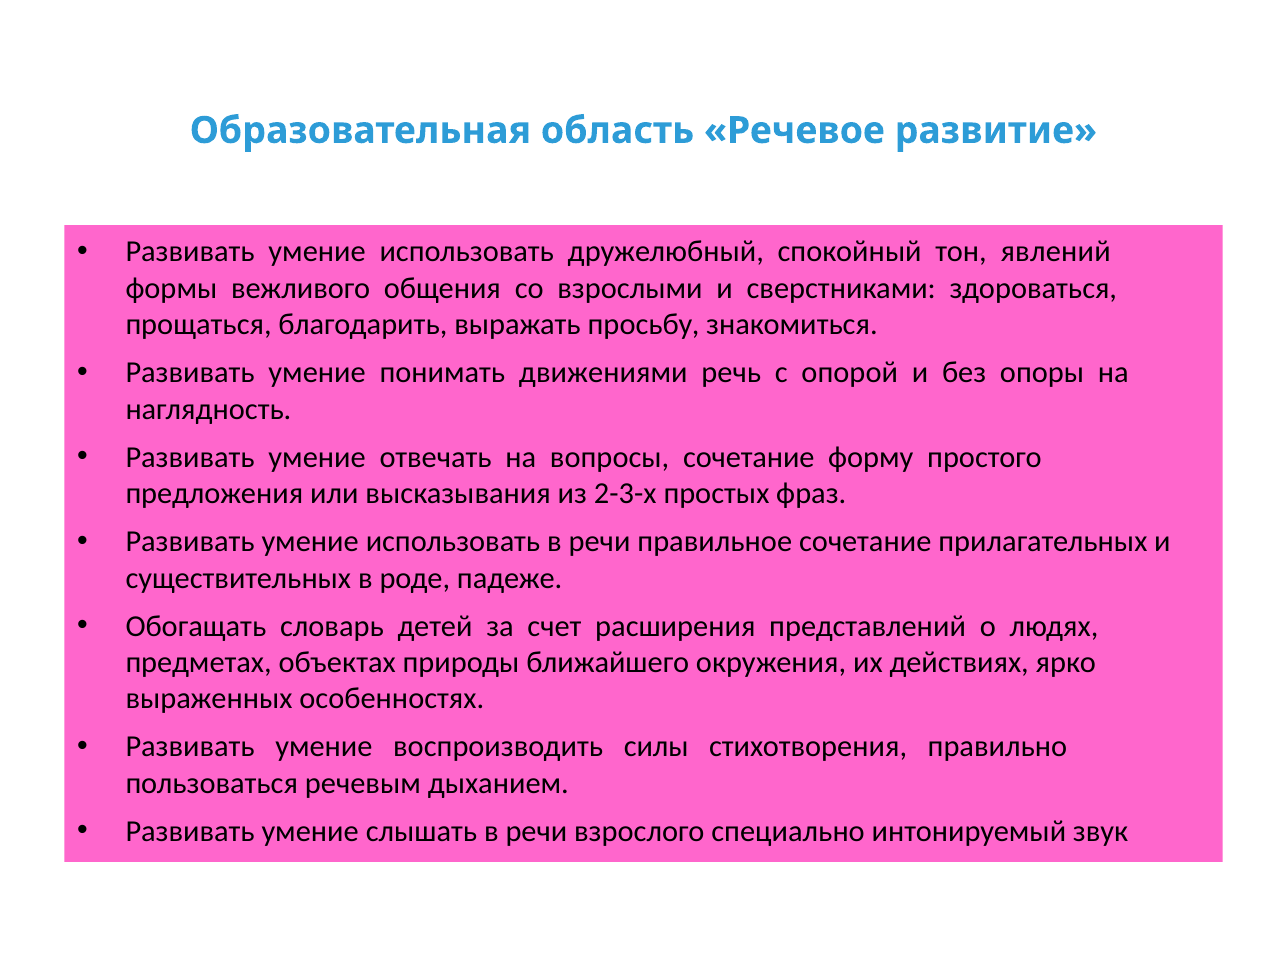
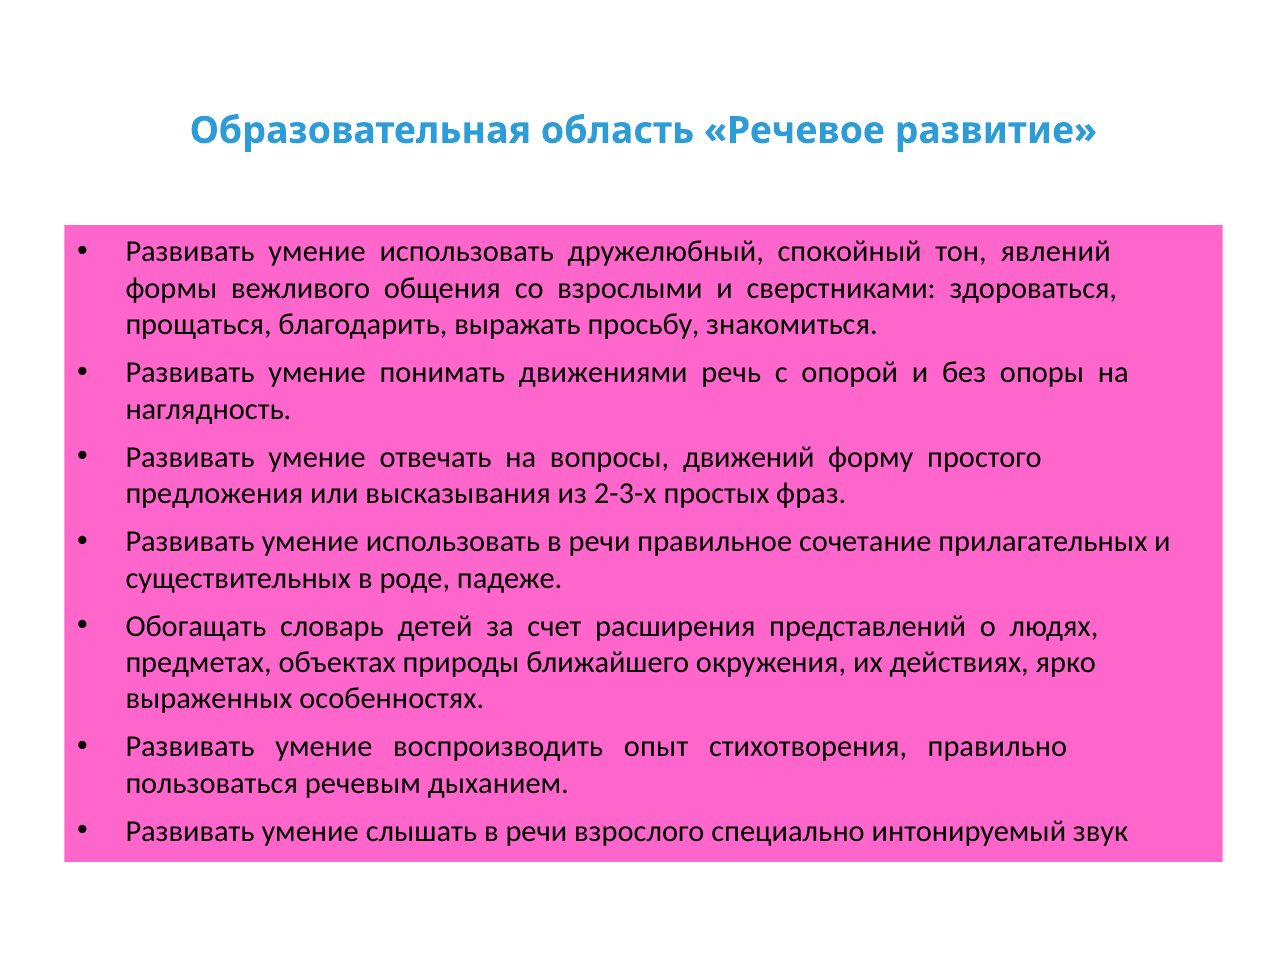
вопросы сочетание: сочетание -> движений
силы: силы -> опыт
